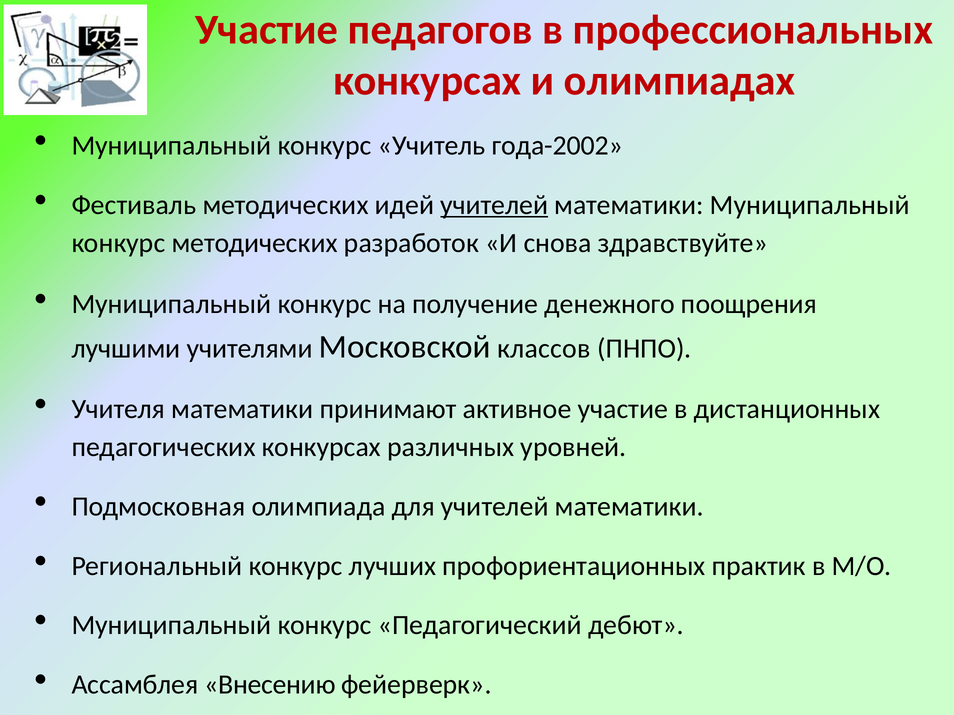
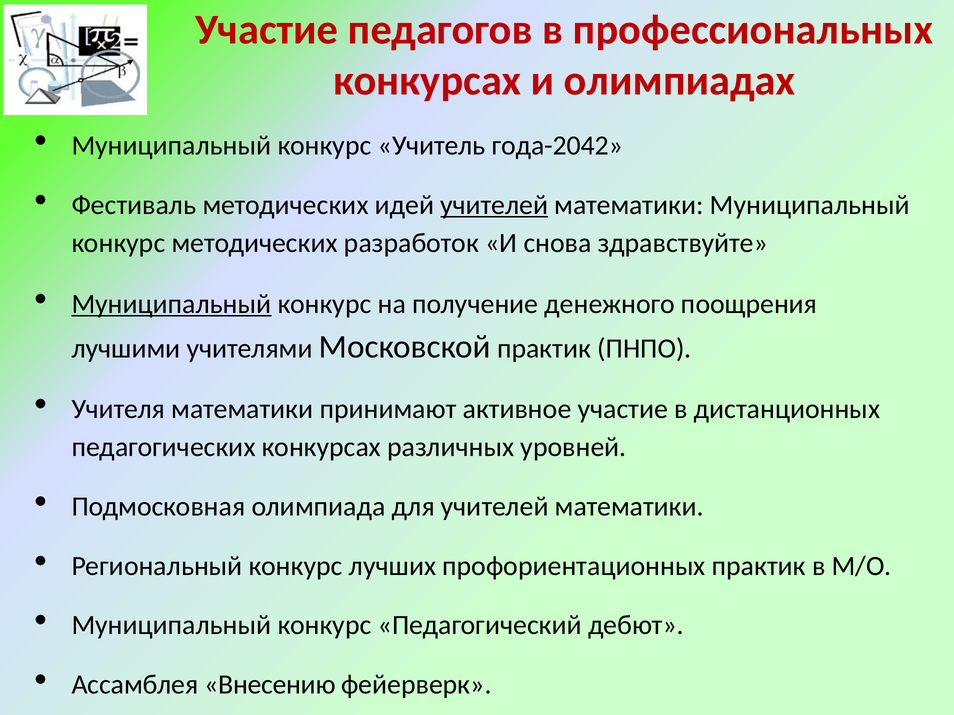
года-2002: года-2002 -> года-2042
Муниципальный at (171, 304) underline: none -> present
Московской классов: классов -> практик
